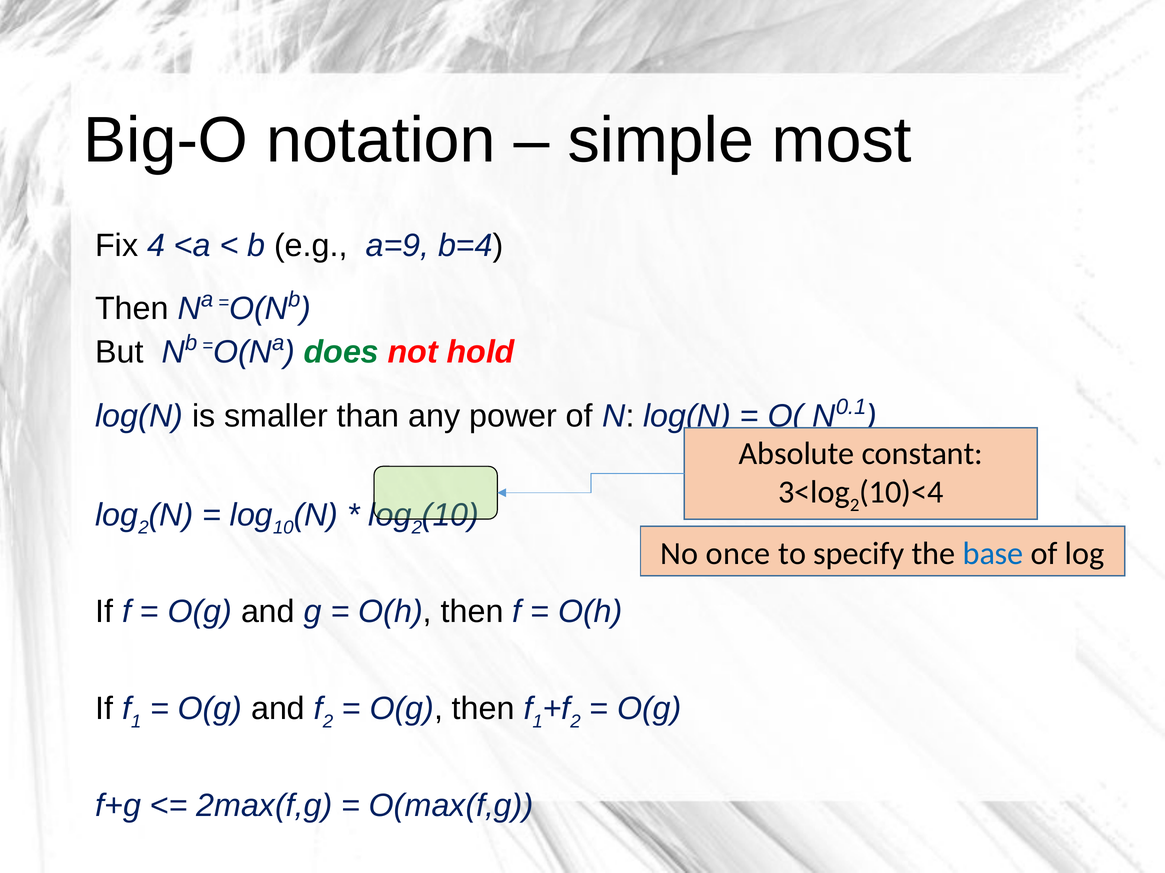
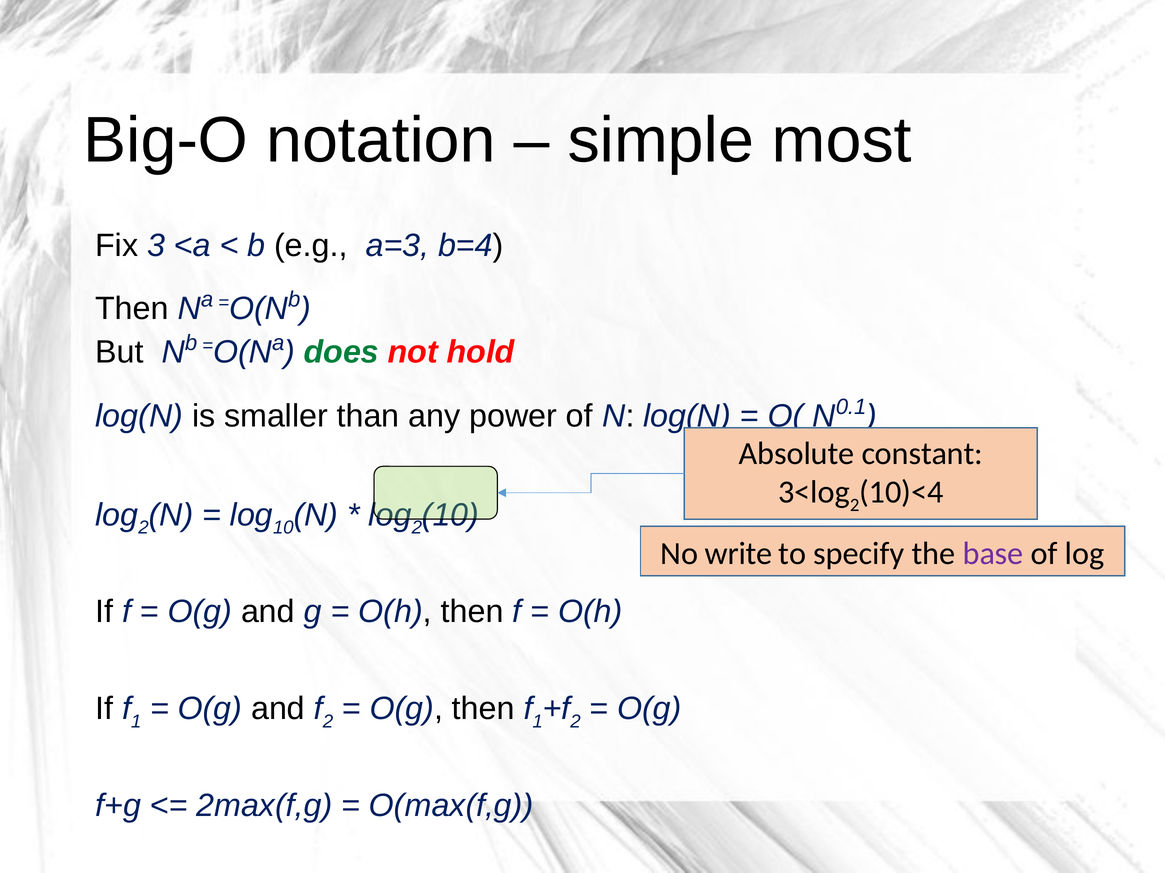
4: 4 -> 3
a=9: a=9 -> a=3
once: once -> write
base colour: blue -> purple
